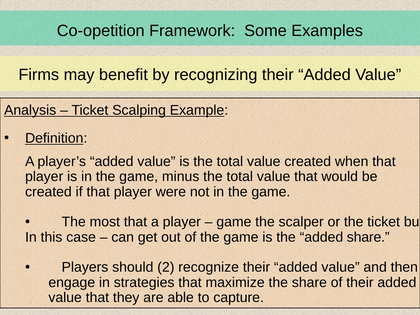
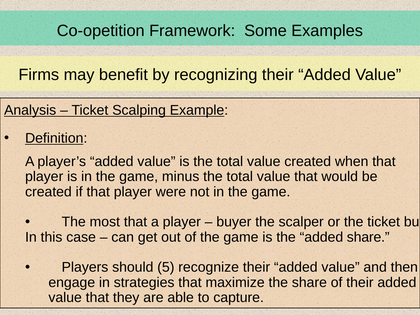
game at (234, 222): game -> buyer
should 2: 2 -> 5
